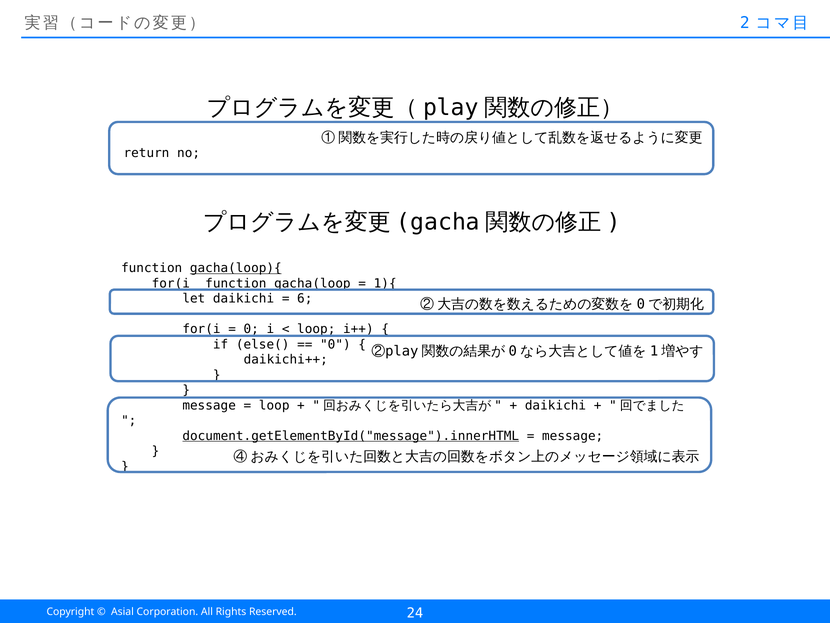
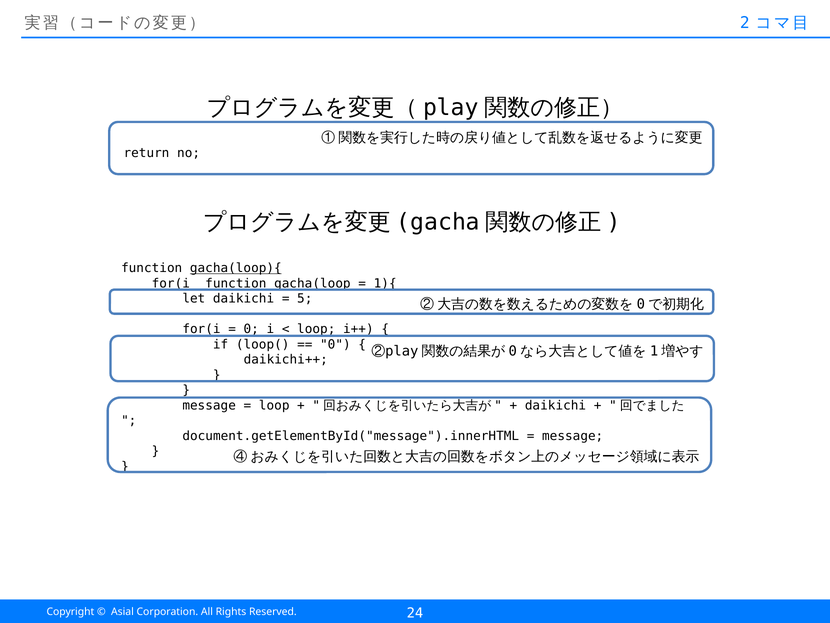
6: 6 -> 5
else(: else( -> loop(
document.getElementById("message").innerHTML underline: present -> none
